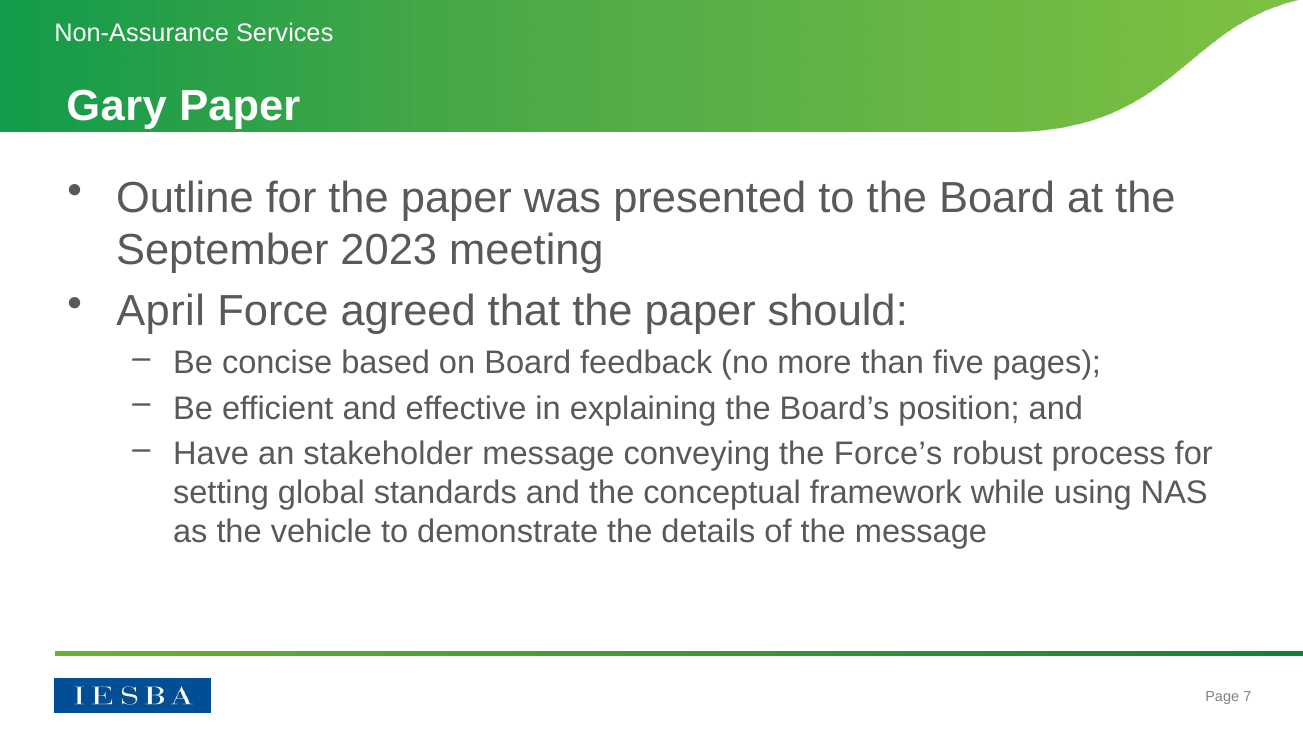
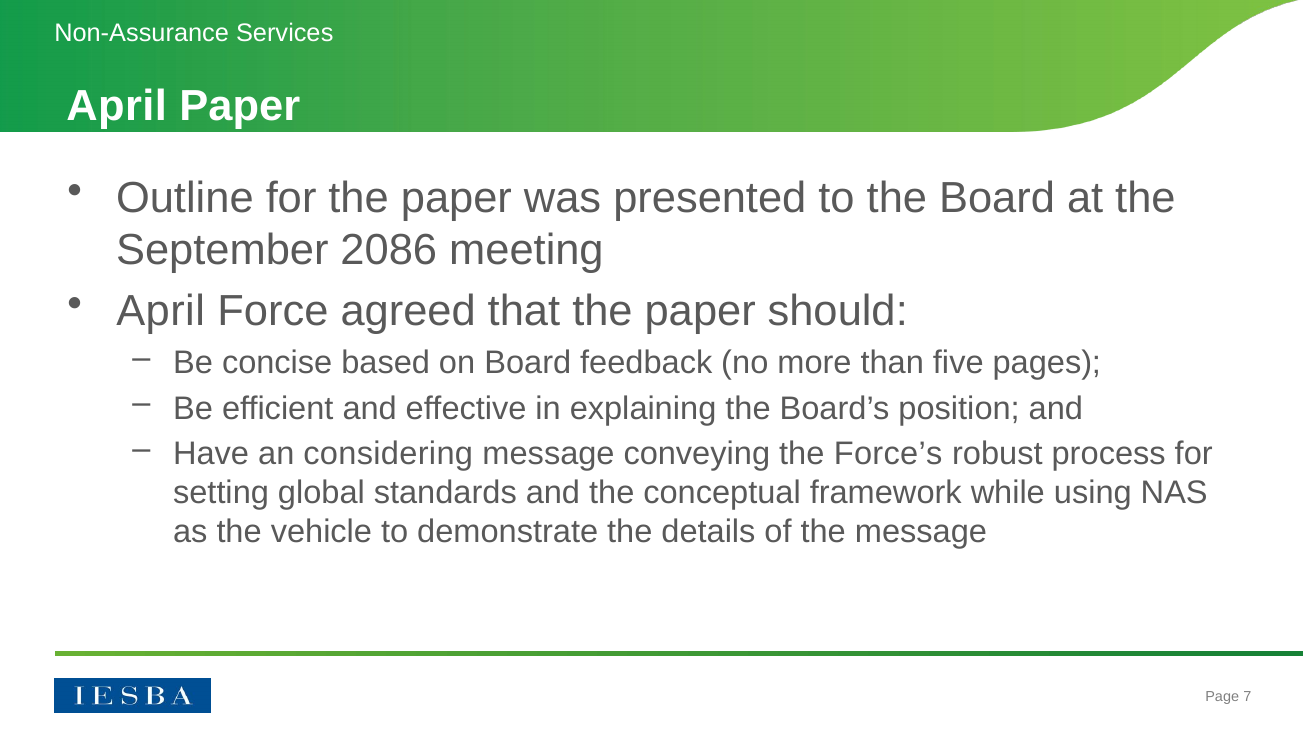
Gary at (117, 106): Gary -> April
2023: 2023 -> 2086
stakeholder: stakeholder -> considering
